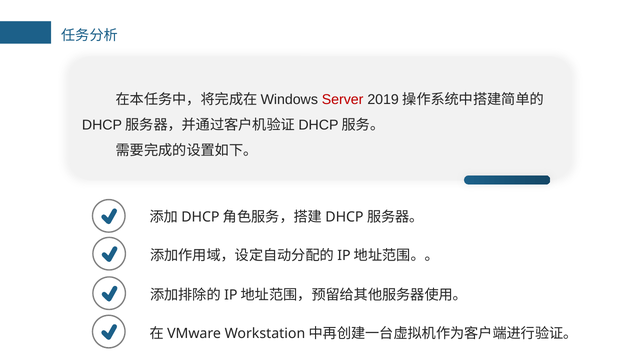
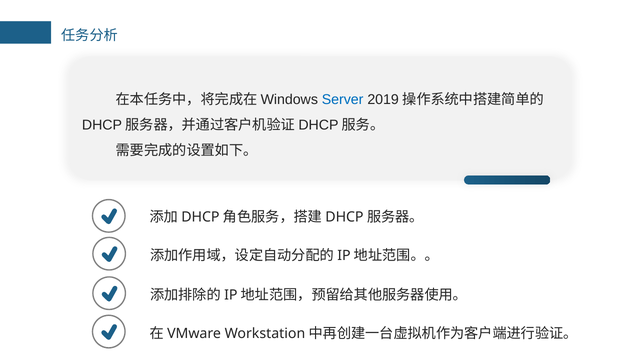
Server colour: red -> blue
